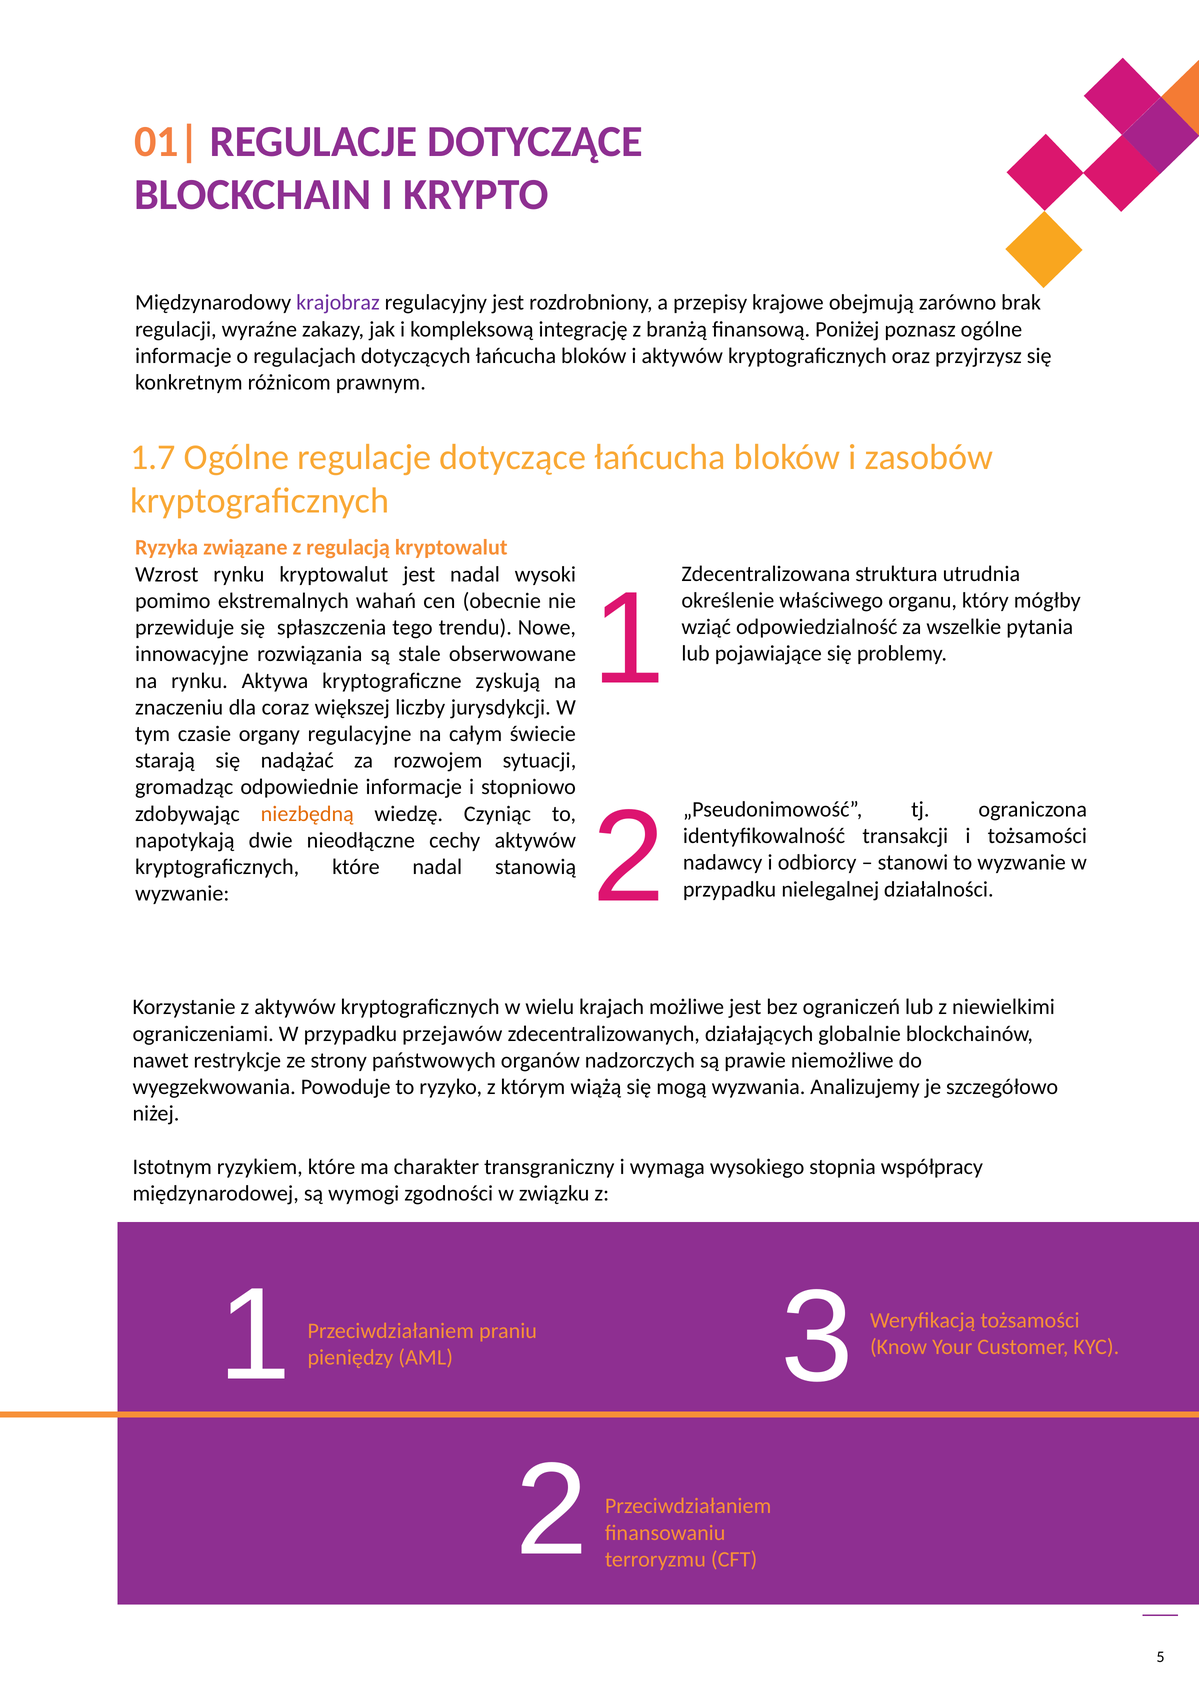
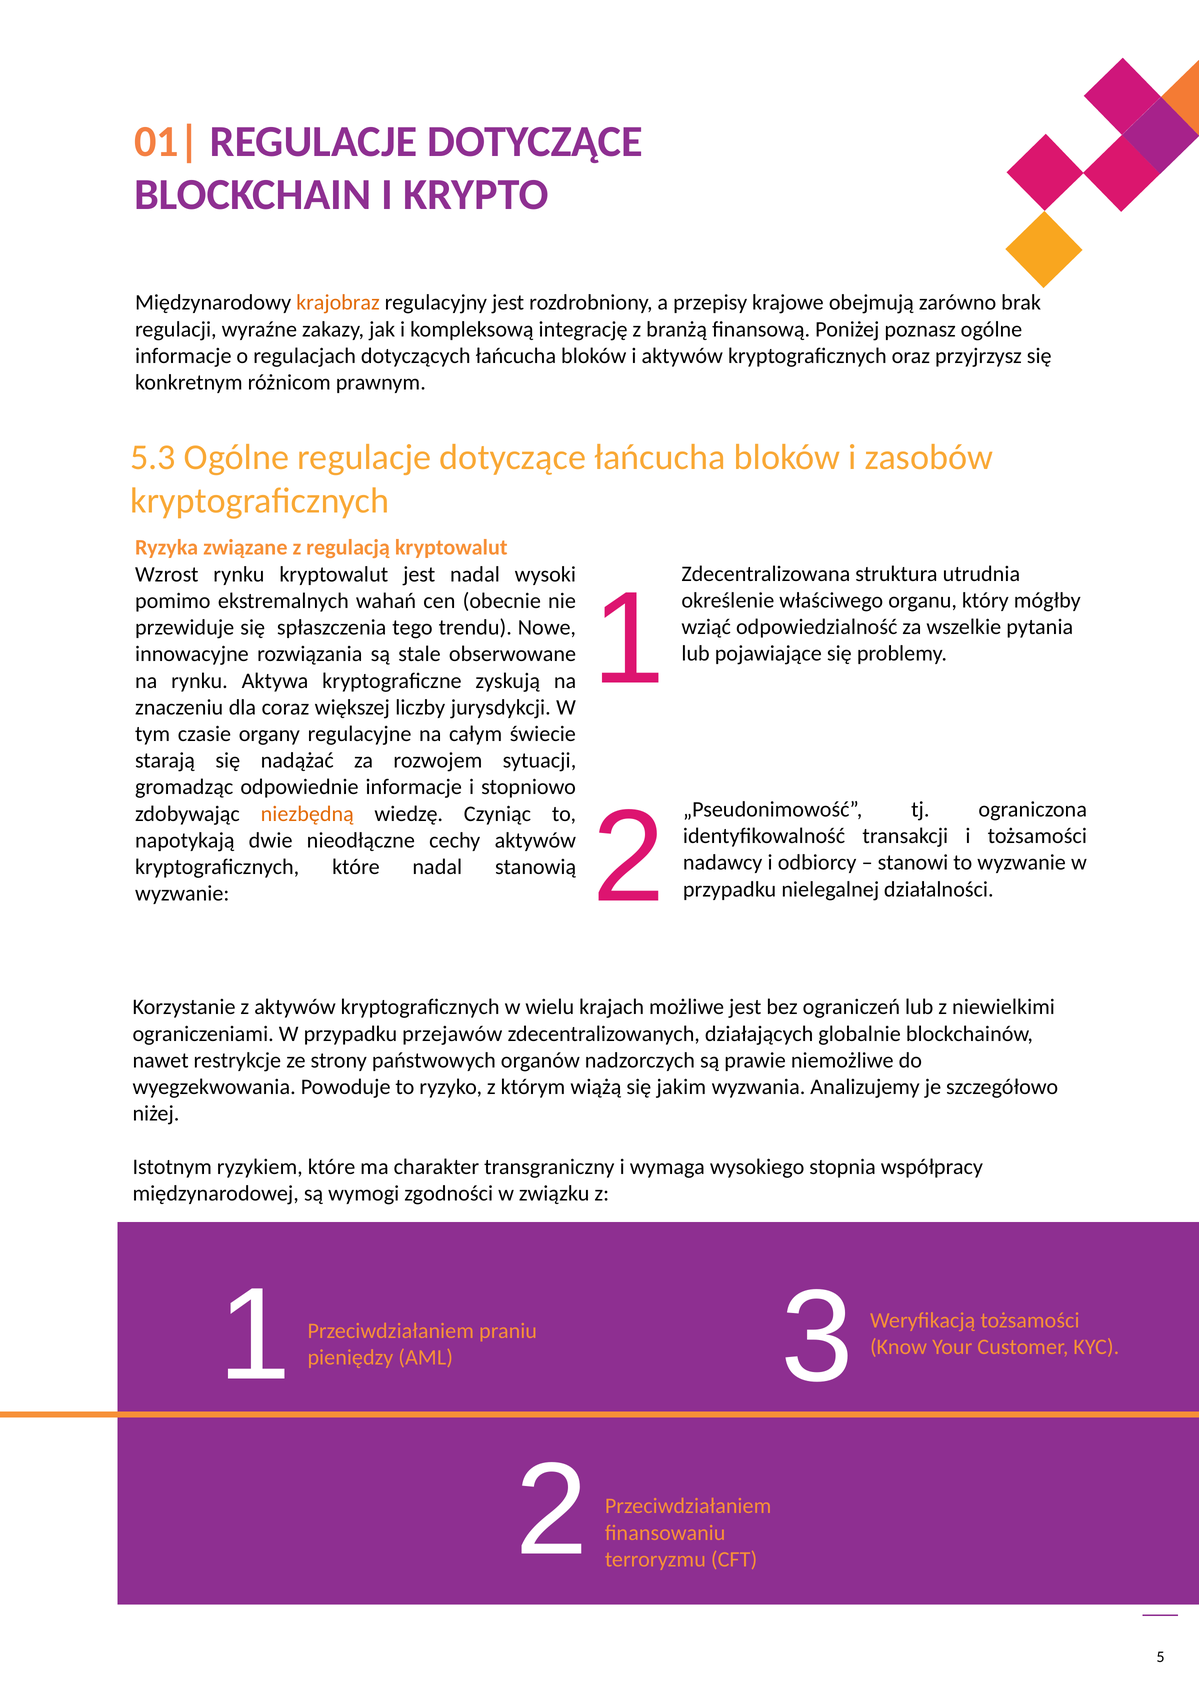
krajobraz colour: purple -> orange
1.7: 1.7 -> 5.3
mogą: mogą -> jakim
